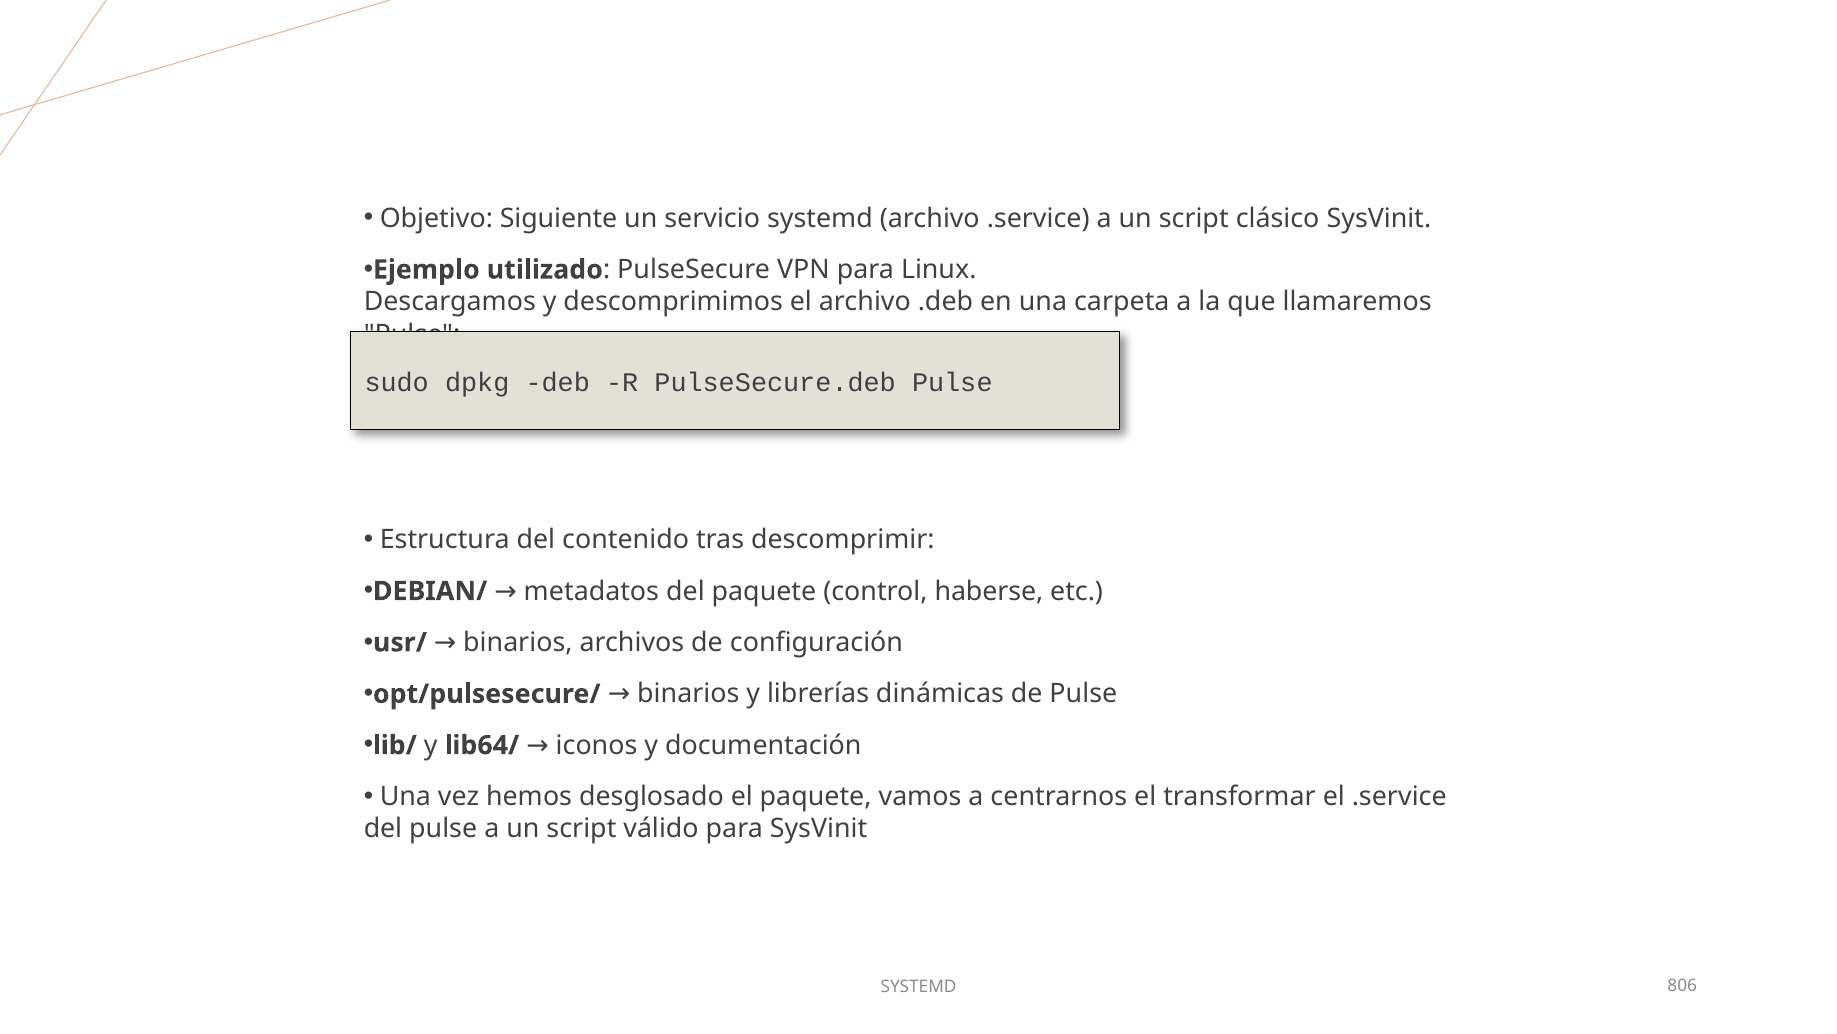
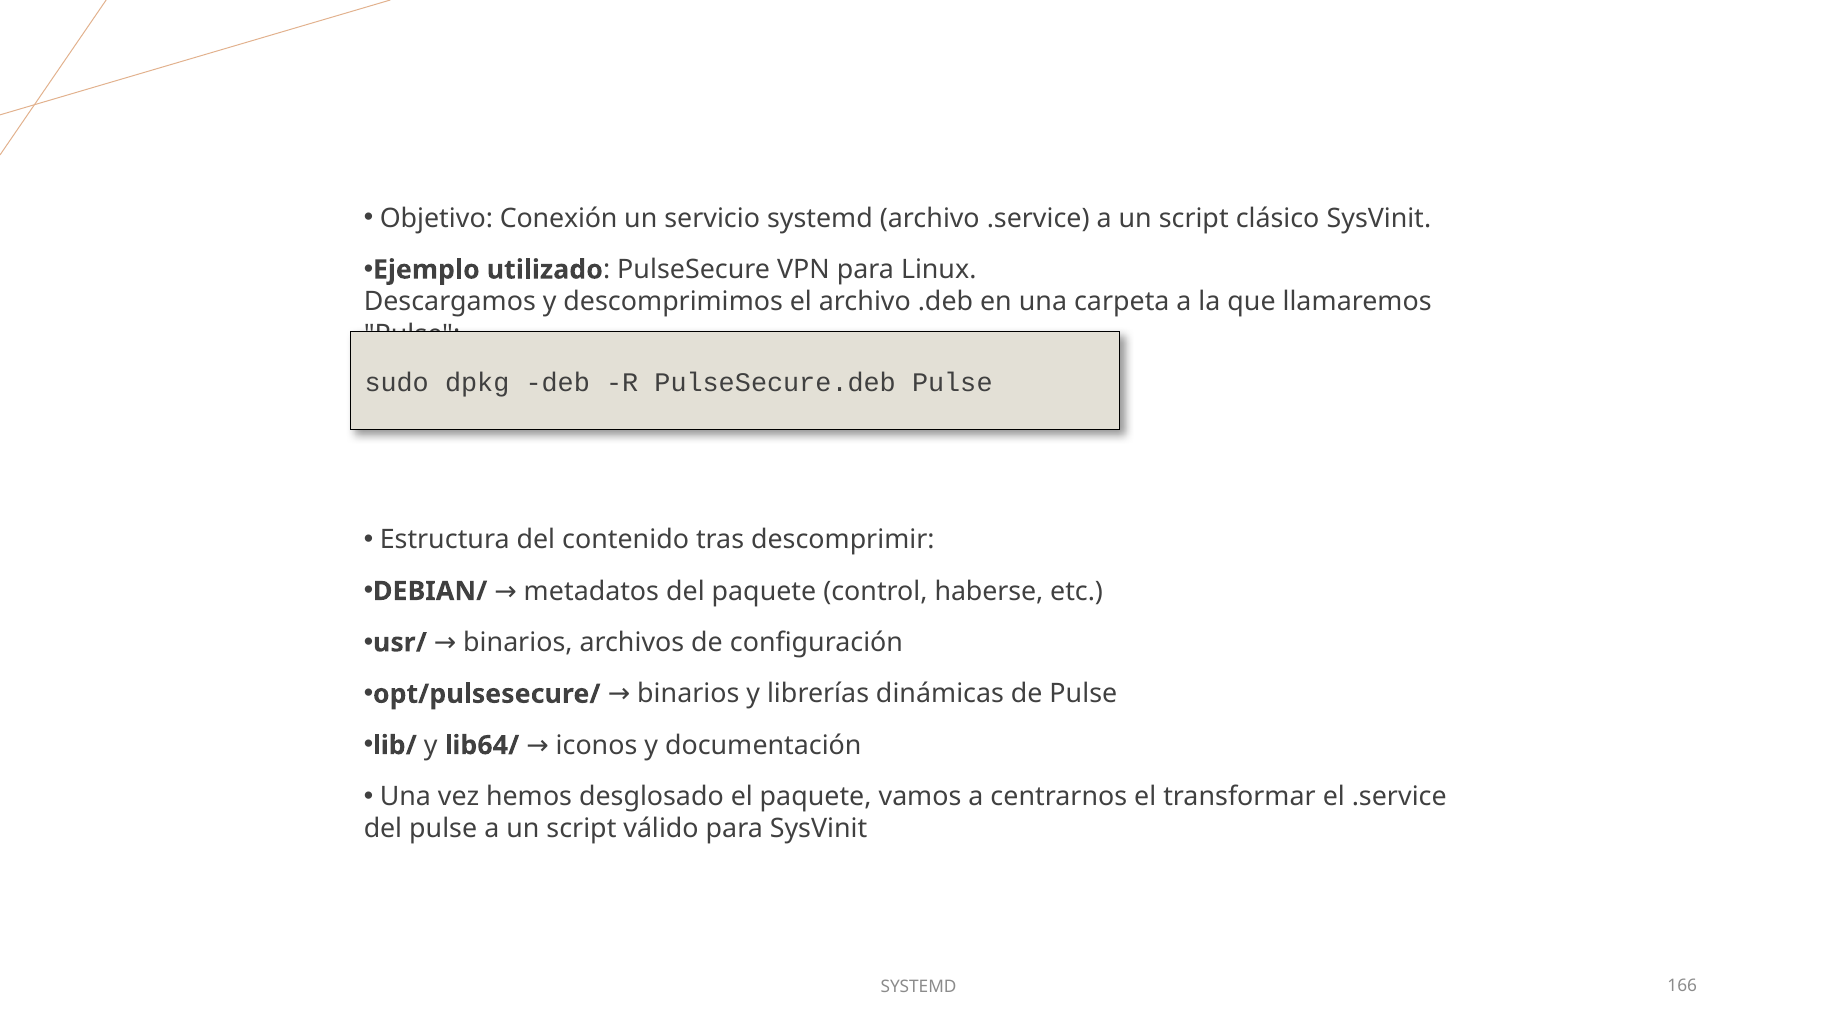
Siguiente: Siguiente -> Conexión
806: 806 -> 166
